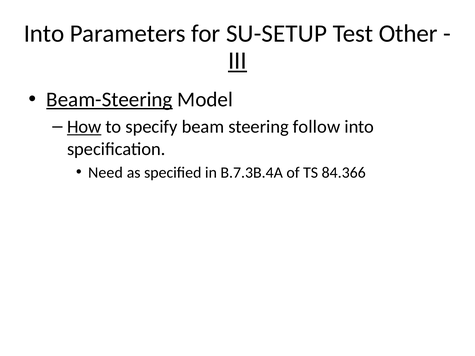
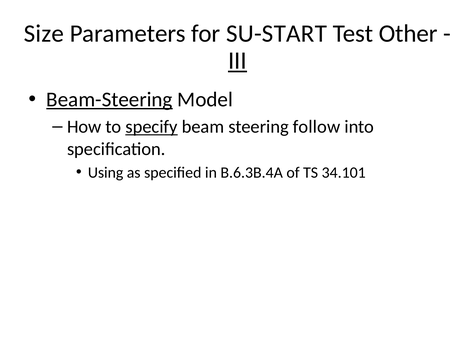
Into at (44, 34): Into -> Size
SU-SETUP: SU-SETUP -> SU-START
How underline: present -> none
specify underline: none -> present
Need: Need -> Using
B.7.3B.4A: B.7.3B.4A -> B.6.3B.4A
84.366: 84.366 -> 34.101
